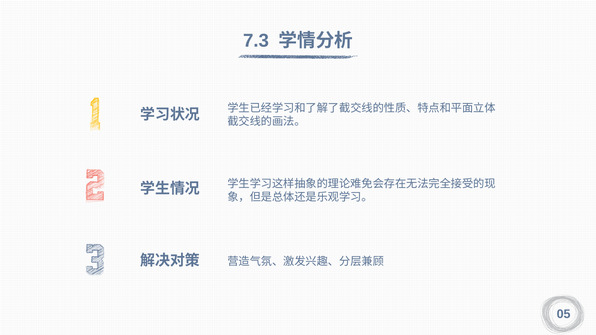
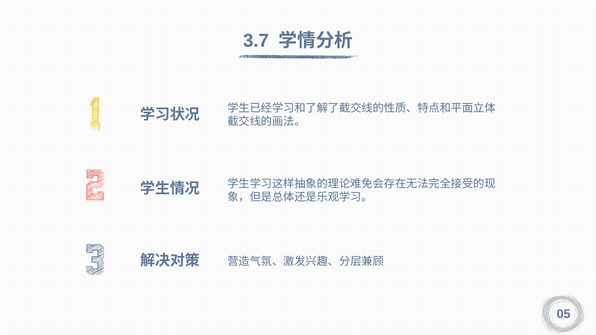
7.3: 7.3 -> 3.7
